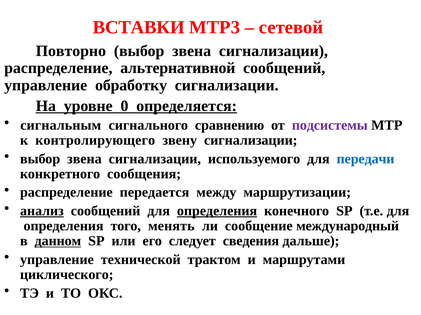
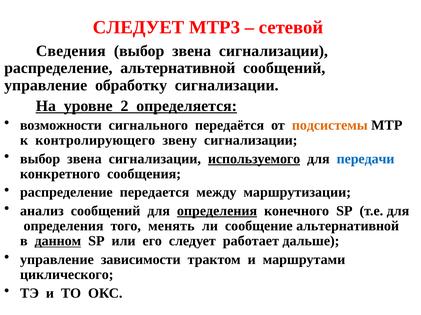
ВСТАВКИ at (139, 27): ВСТАВКИ -> СЛЕДУЕТ
Повторно: Повторно -> Сведения
0: 0 -> 2
сигнальным: сигнальным -> возможности
сравнению: сравнению -> передаётся
подсистемы colour: purple -> orange
используемого underline: none -> present
анализ underline: present -> none
сообщение международный: международный -> альтернативной
сведения: сведения -> работает
технической: технической -> зависимости
